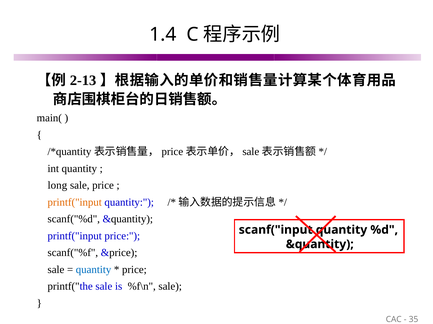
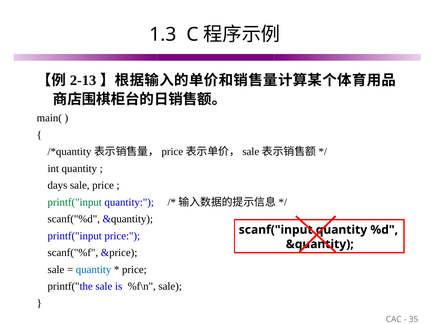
1.4: 1.4 -> 1.3
long: long -> days
printf("input at (75, 203) colour: orange -> green
